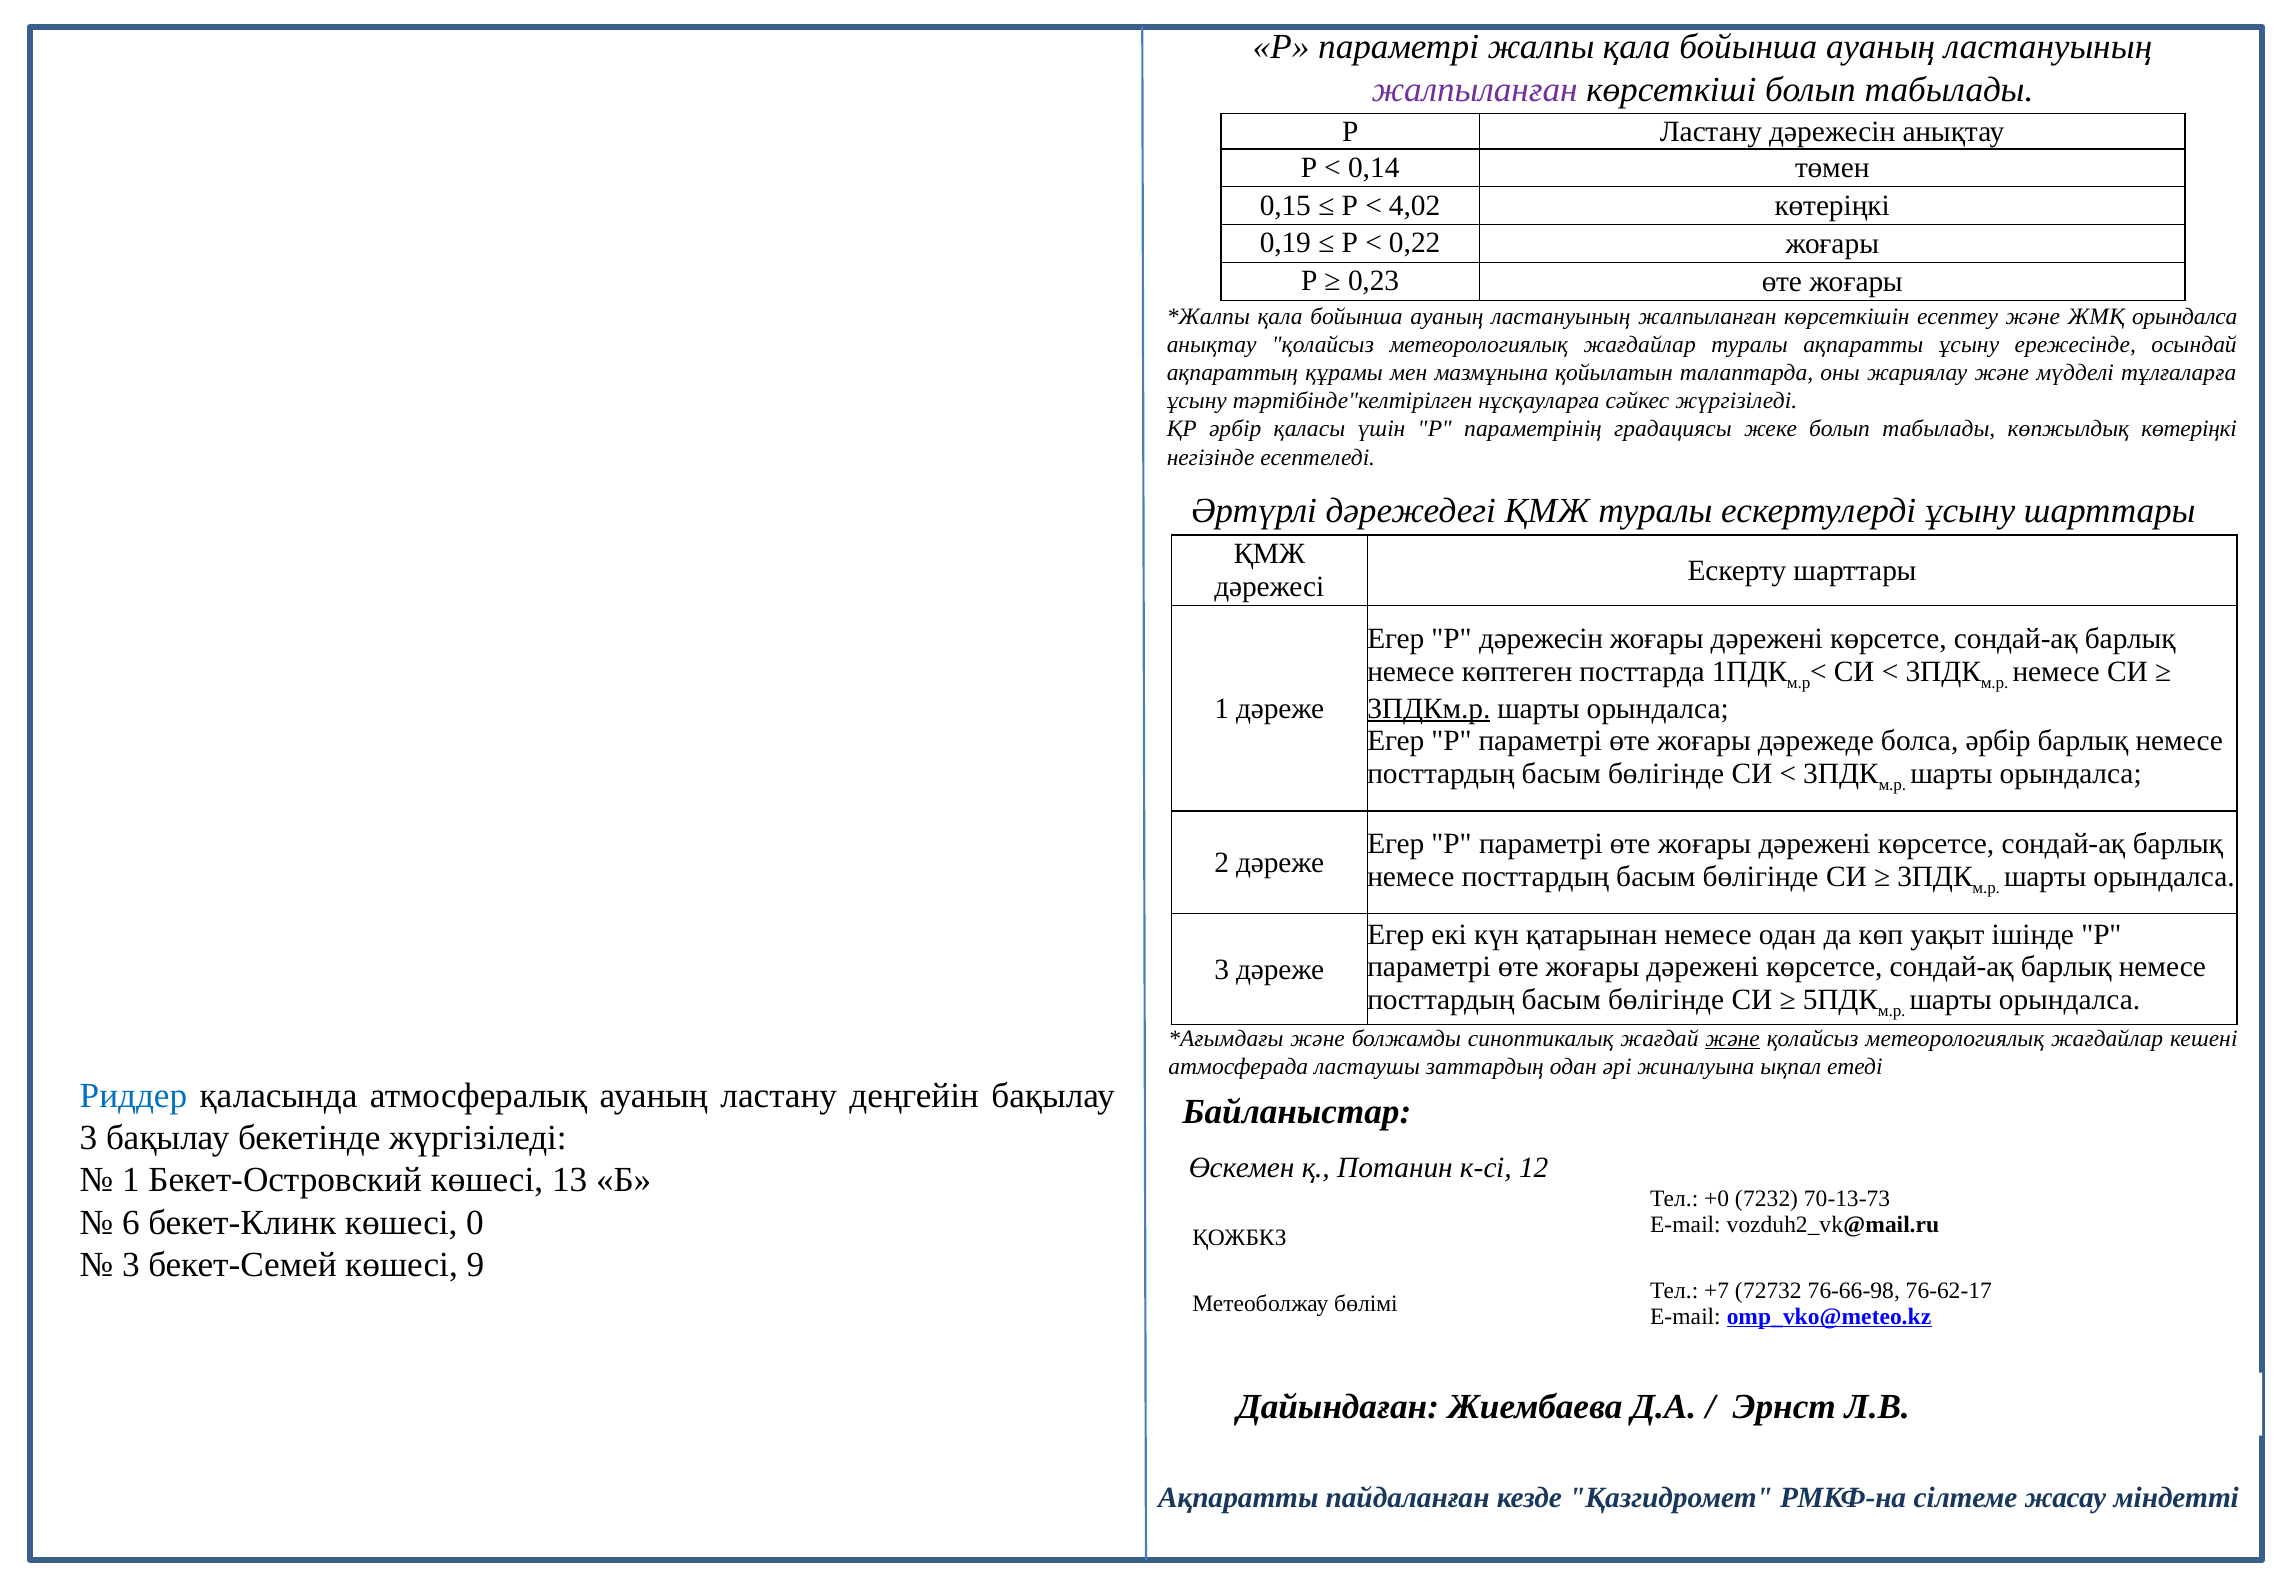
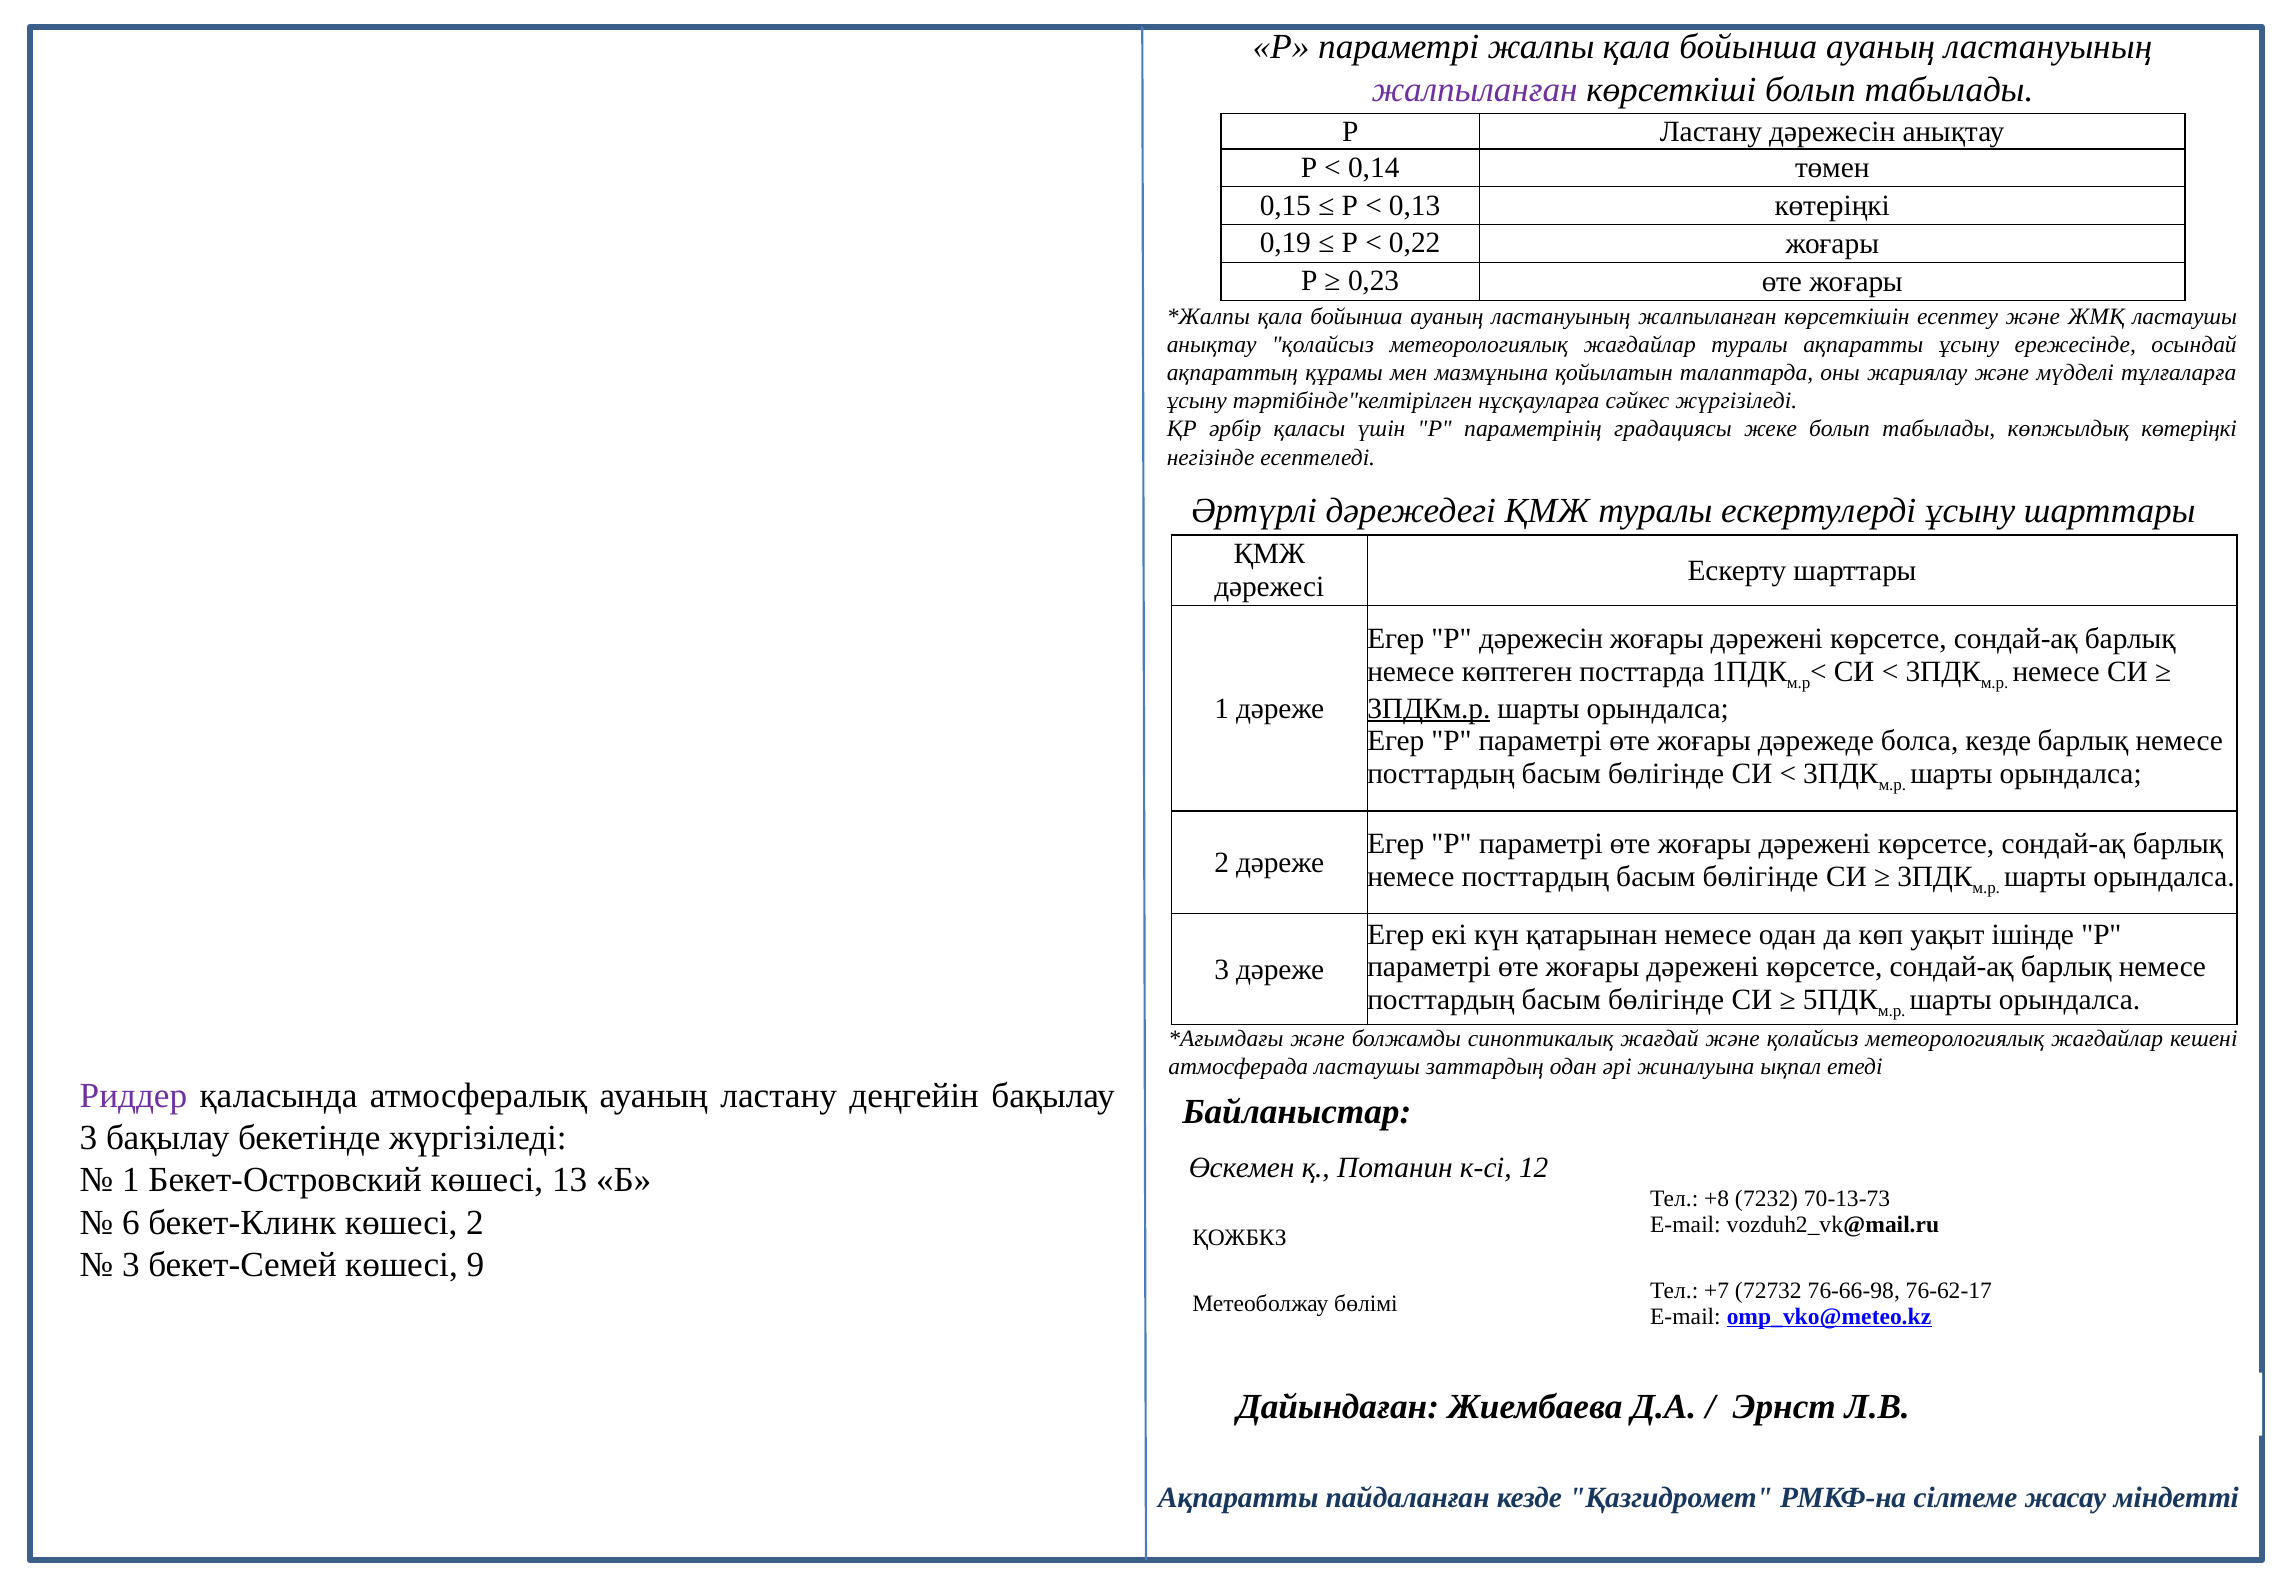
4,02: 4,02 -> 0,13
ЖМҚ орындалса: орындалса -> ластаушы
болса әрбір: әрбір -> кезде
және at (1733, 1038) underline: present -> none
Риддер colour: blue -> purple
+0: +0 -> +8
көшесі 0: 0 -> 2
